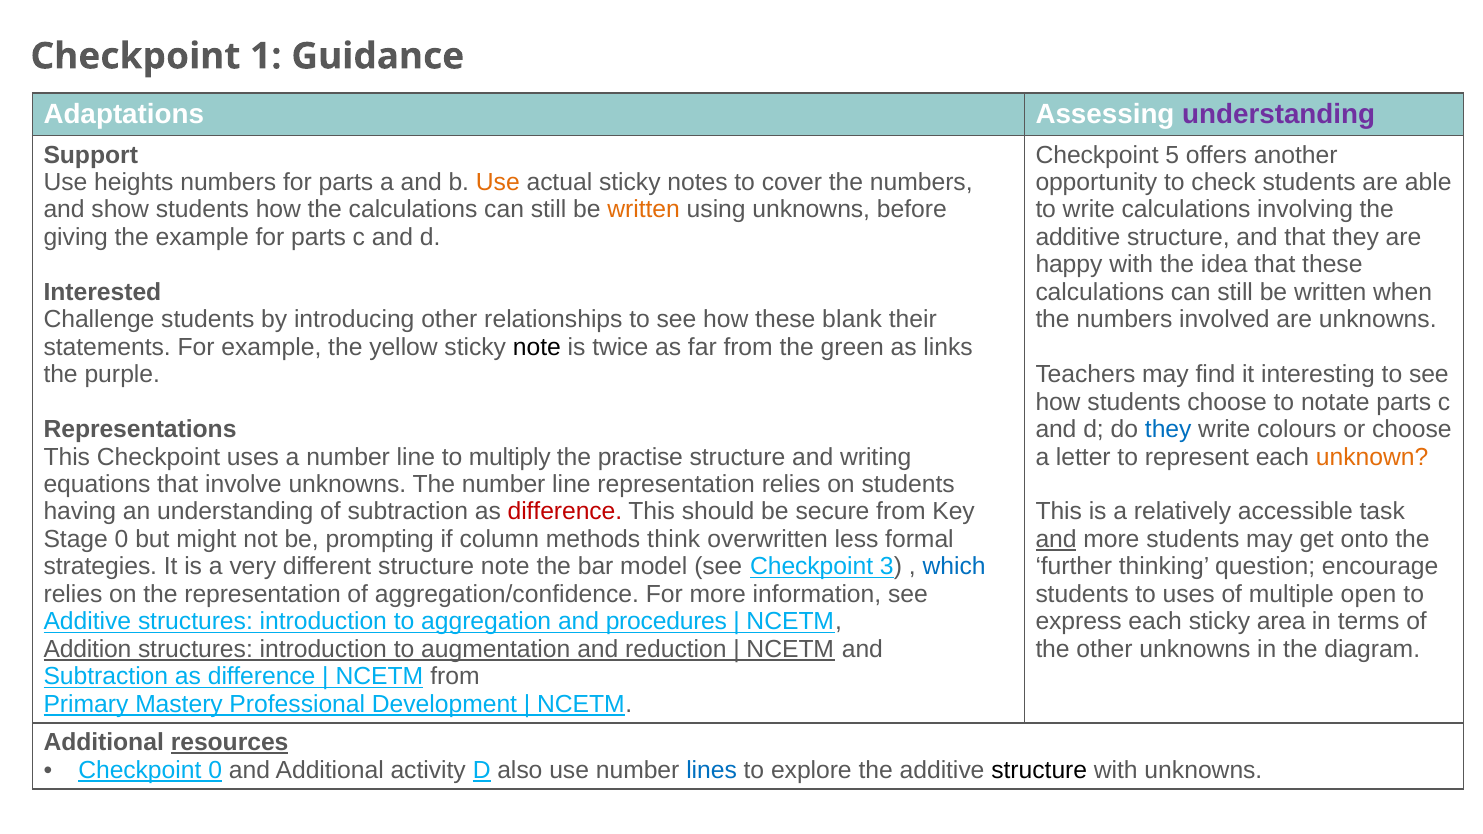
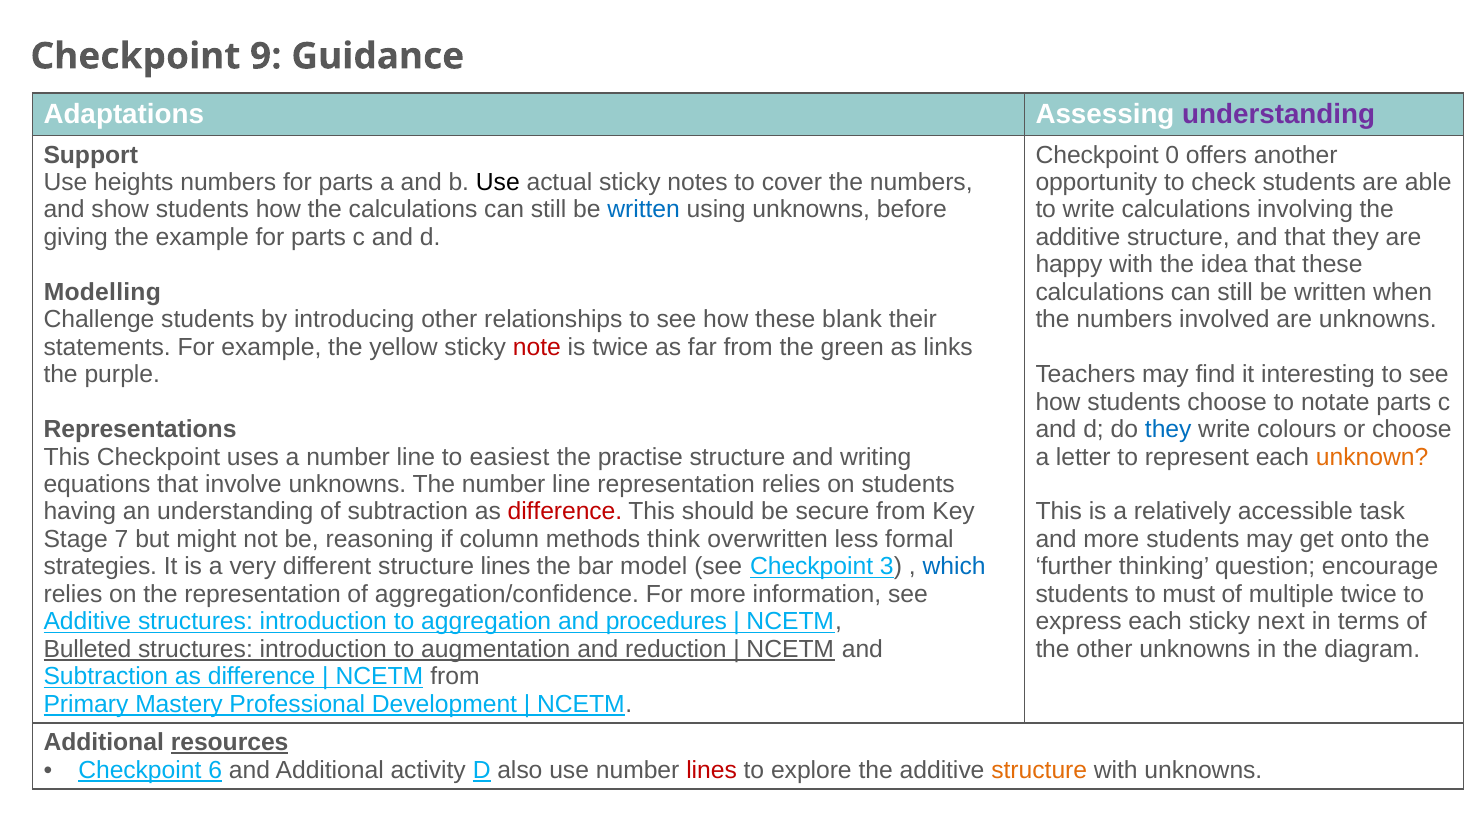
1: 1 -> 9
5: 5 -> 0
Use at (498, 182) colour: orange -> black
written at (644, 210) colour: orange -> blue
Interested: Interested -> Modelling
note at (537, 347) colour: black -> red
multiply: multiply -> easiest
Stage 0: 0 -> 7
prompting: prompting -> reasoning
and at (1056, 539) underline: present -> none
structure note: note -> lines
to uses: uses -> must
multiple open: open -> twice
area: area -> next
Addition: Addition -> Bulleted
Checkpoint 0: 0 -> 6
lines at (712, 770) colour: blue -> red
structure at (1039, 770) colour: black -> orange
